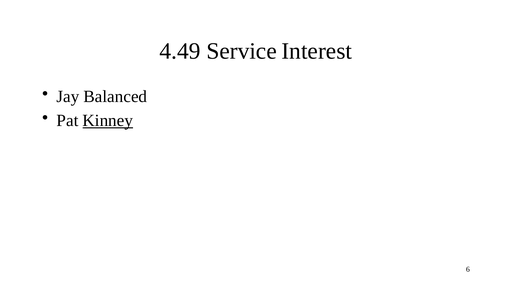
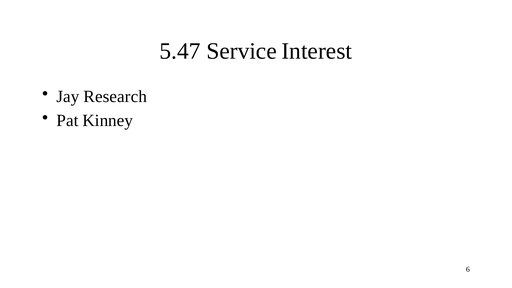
4.49: 4.49 -> 5.47
Balanced: Balanced -> Research
Kinney underline: present -> none
